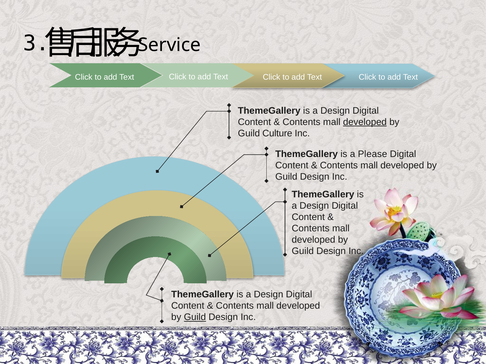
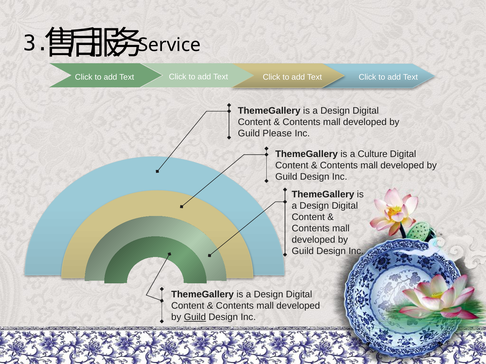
developed at (365, 122) underline: present -> none
Culture: Culture -> Please
Please: Please -> Culture
